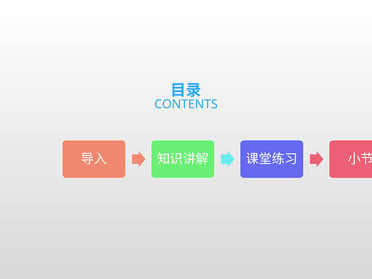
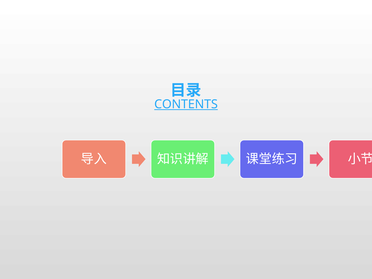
CONTENTS underline: none -> present
